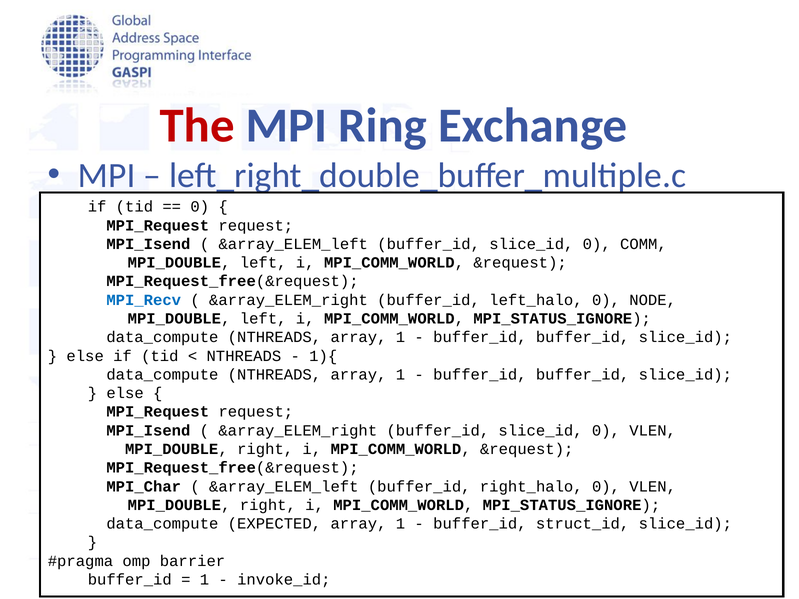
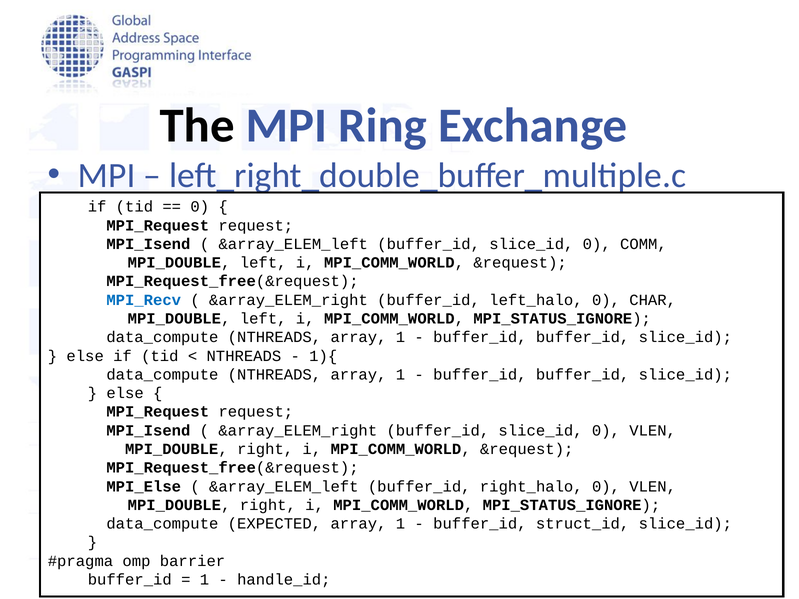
The colour: red -> black
NODE: NODE -> CHAR
MPI_Char: MPI_Char -> MPI_Else
invoke_id: invoke_id -> handle_id
